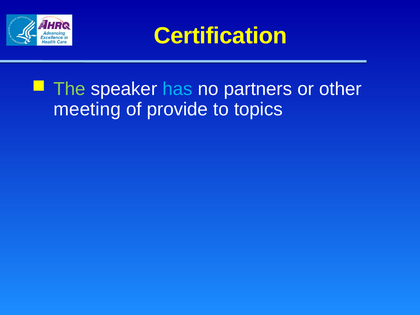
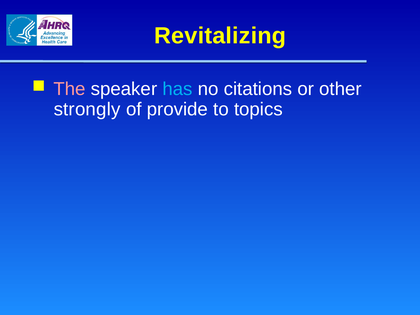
Certification: Certification -> Revitalizing
The colour: light green -> pink
partners: partners -> citations
meeting: meeting -> strongly
